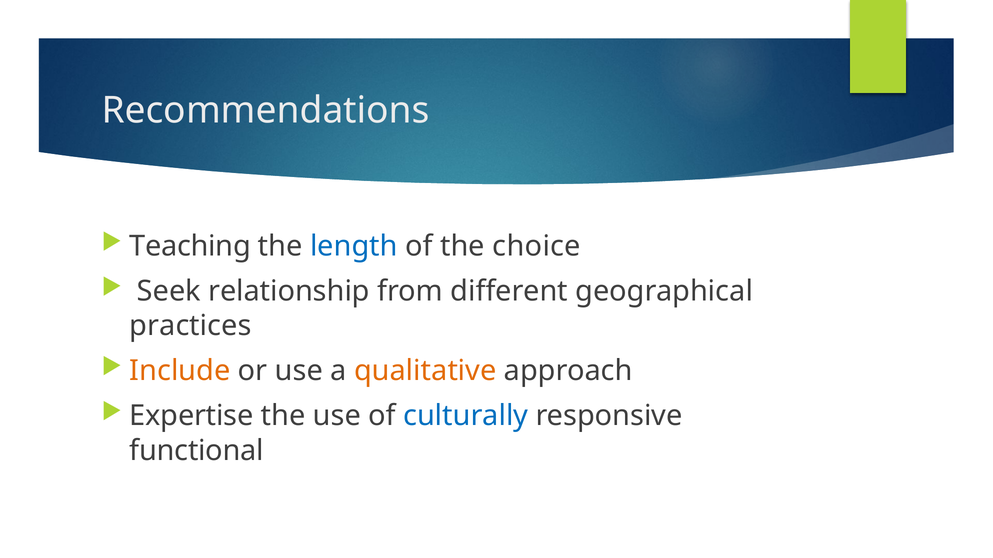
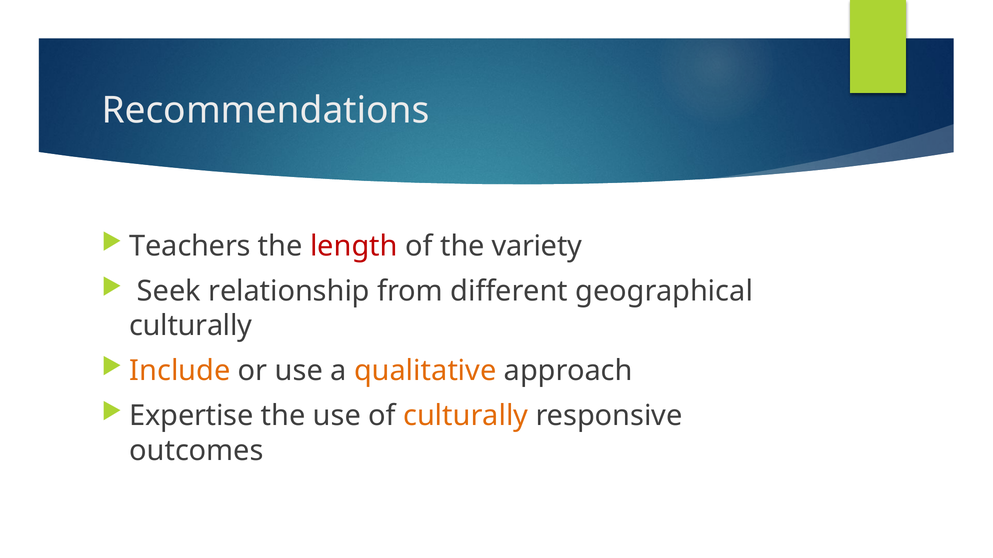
Teaching: Teaching -> Teachers
length colour: blue -> red
choice: choice -> variety
practices at (190, 326): practices -> culturally
culturally at (466, 416) colour: blue -> orange
functional: functional -> outcomes
